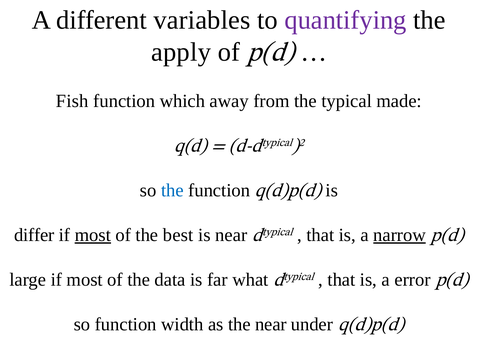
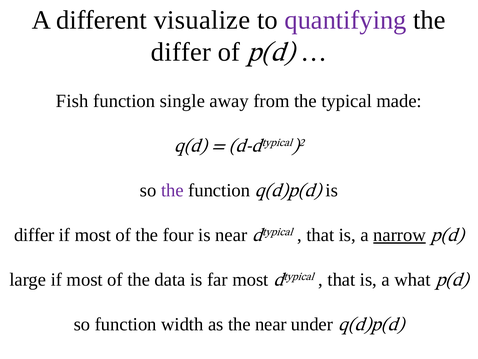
variables: variables -> visualize
apply at (181, 52): apply -> differ
which: which -> single
the at (172, 190) colour: blue -> purple
most at (93, 235) underline: present -> none
best: best -> four
far what: what -> most
error: error -> what
